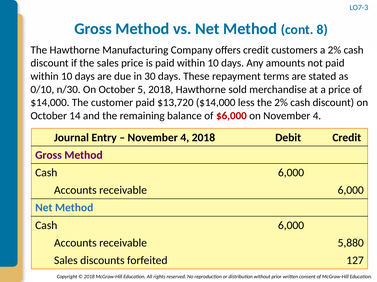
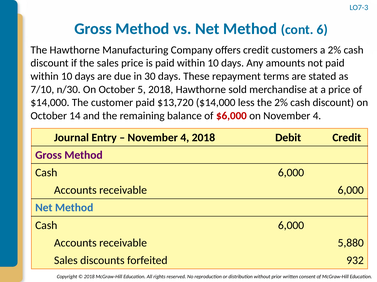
8: 8 -> 6
0/10: 0/10 -> 7/10
127: 127 -> 932
